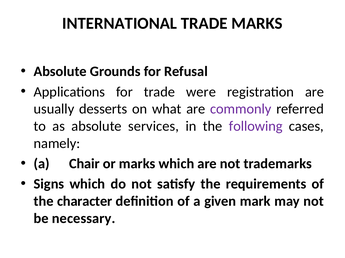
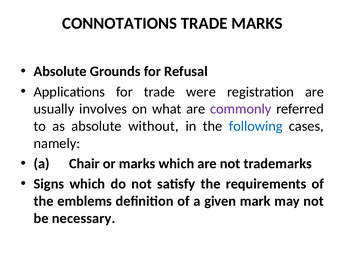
INTERNATIONAL: INTERNATIONAL -> CONNOTATIONS
desserts: desserts -> involves
services: services -> without
following colour: purple -> blue
character: character -> emblems
